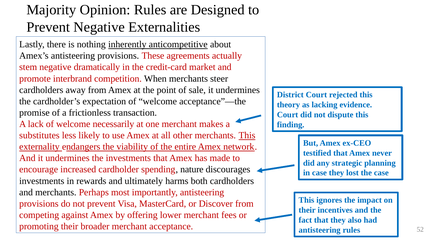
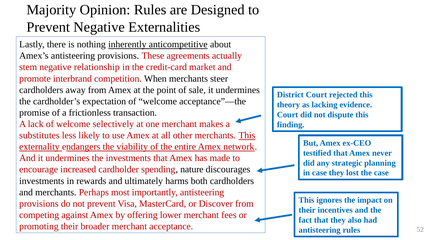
dramatically: dramatically -> relationship
necessarily: necessarily -> selectively
